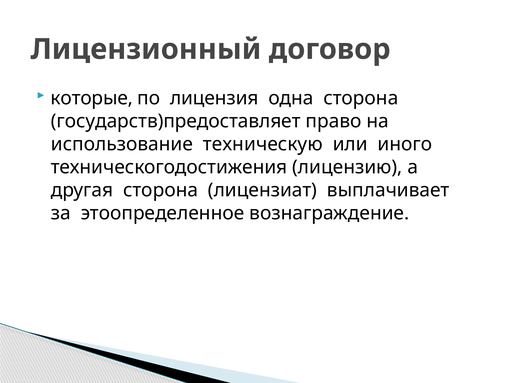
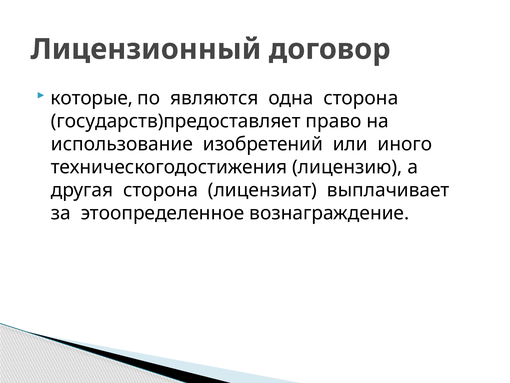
лицензия: лицензия -> являются
техническую: техническую -> изобретений
